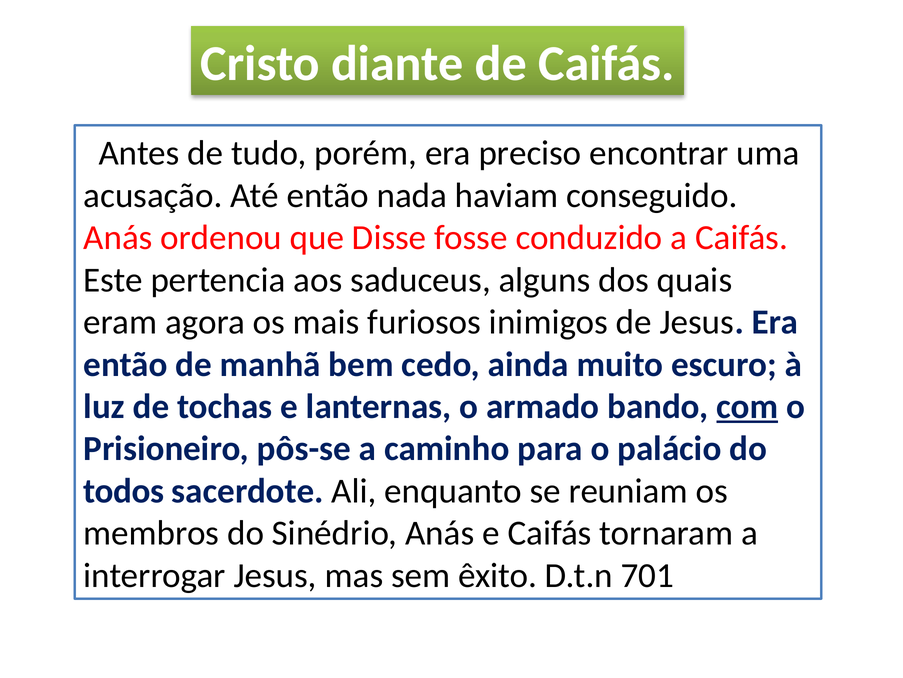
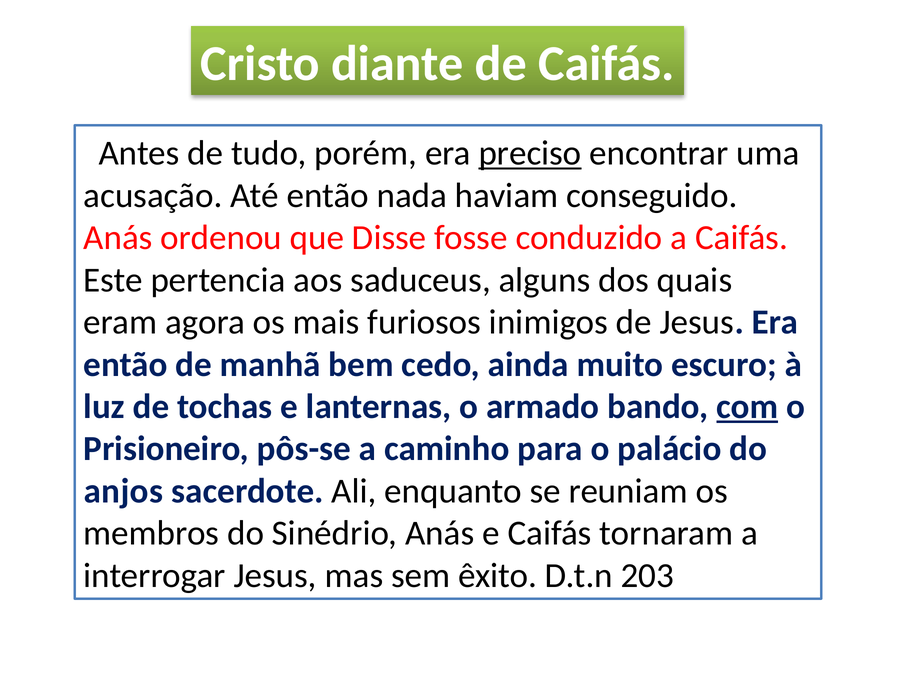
preciso underline: none -> present
todos: todos -> anjos
701: 701 -> 203
